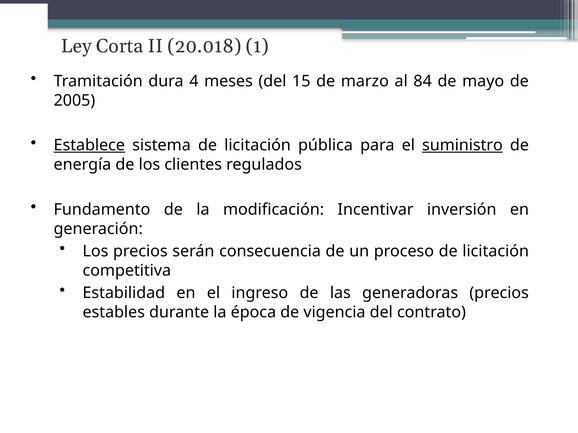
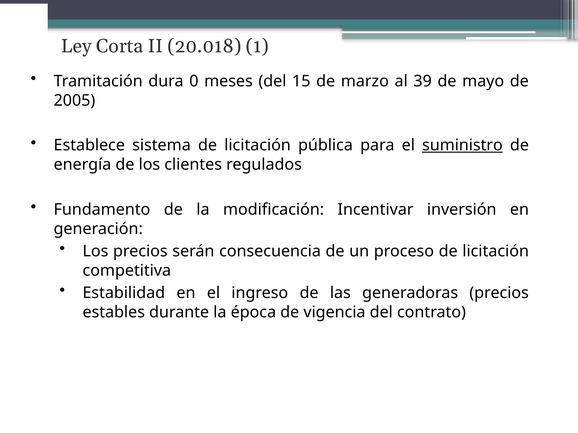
4: 4 -> 0
84: 84 -> 39
Establece underline: present -> none
